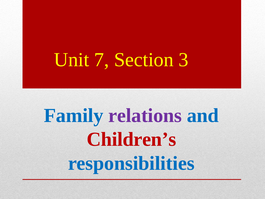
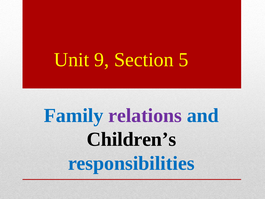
7: 7 -> 9
3: 3 -> 5
Children’s colour: red -> black
